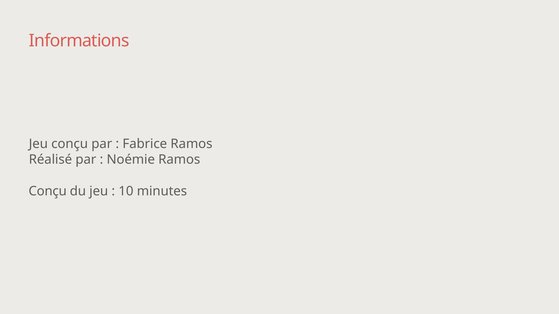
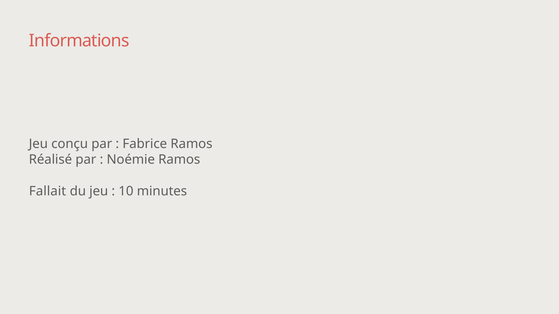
Conçu at (48, 191): Conçu -> Fallait
